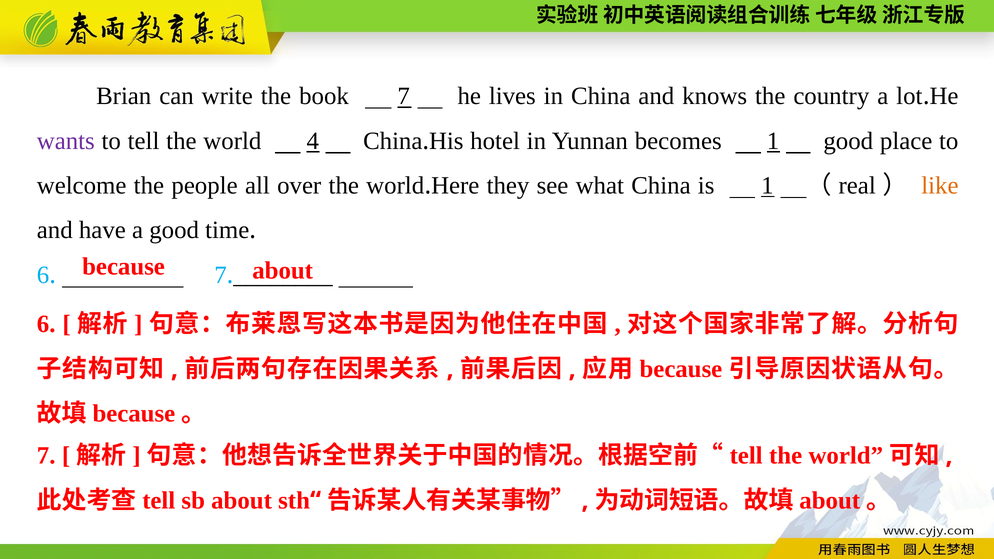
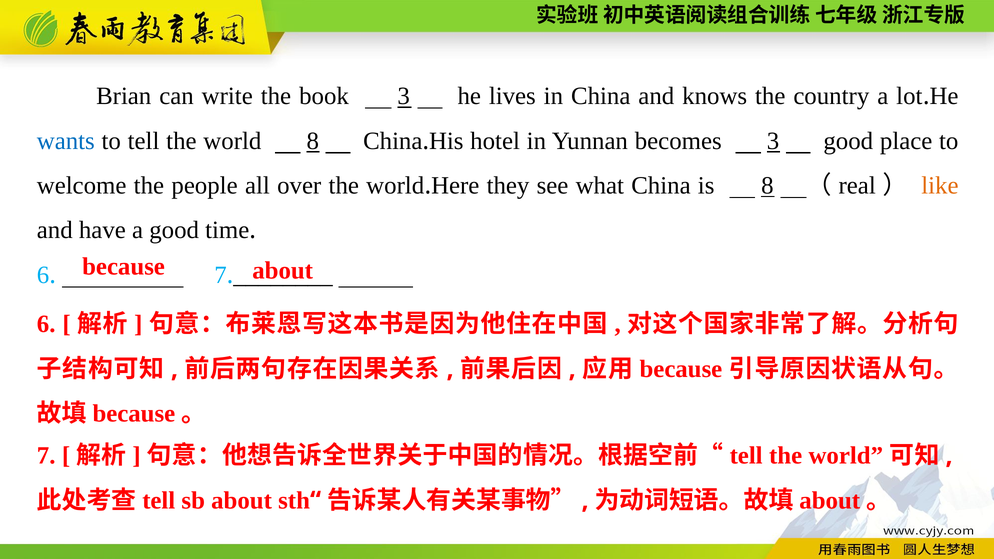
book 7: 7 -> 3
wants colour: purple -> blue
world 4: 4 -> 8
becomes 1: 1 -> 3
is 1: 1 -> 8
